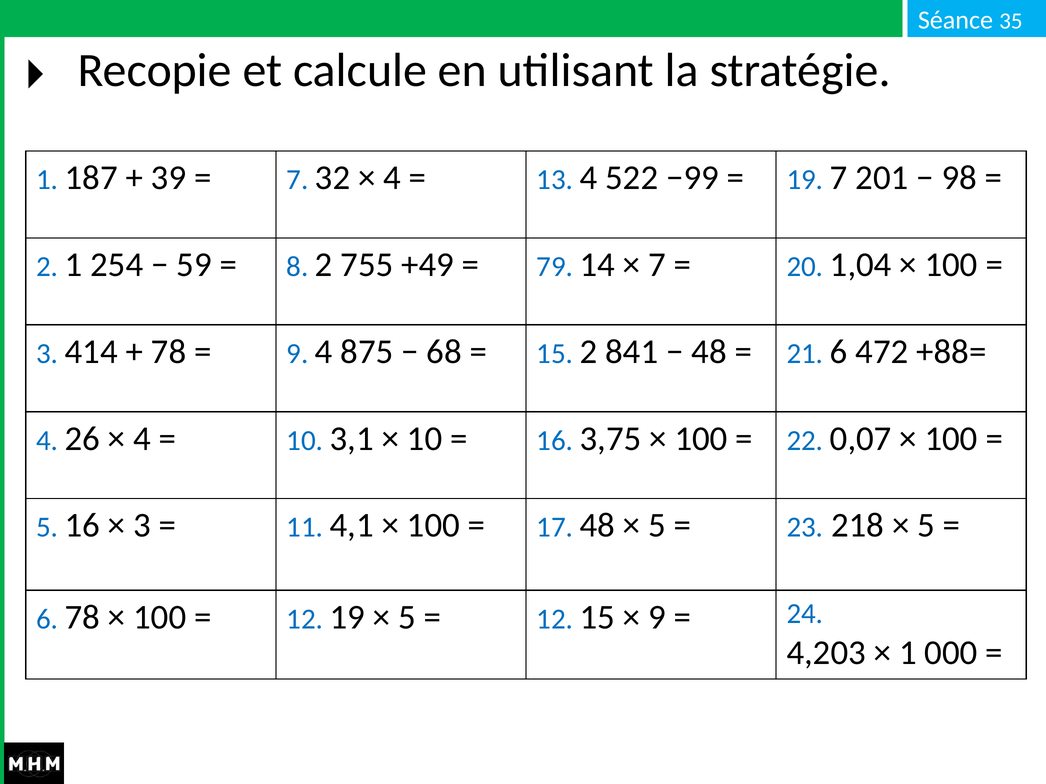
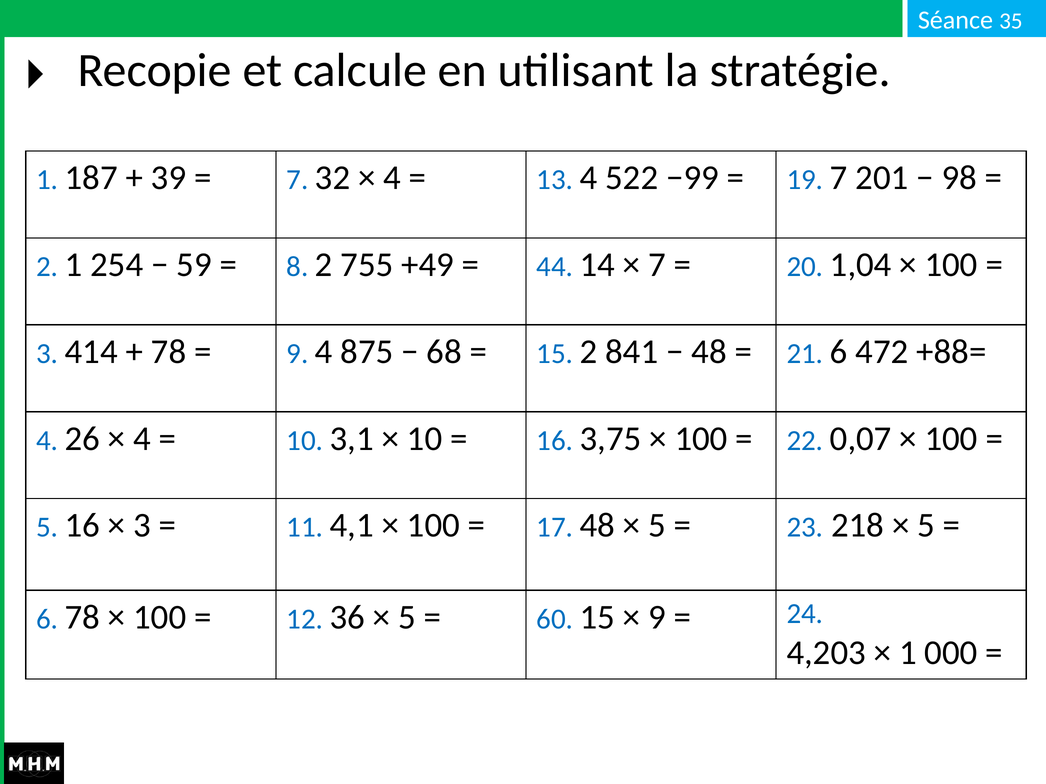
79: 79 -> 44
12 19: 19 -> 36
12 at (555, 619): 12 -> 60
